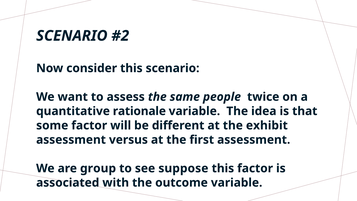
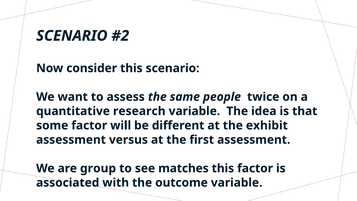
rationale: rationale -> research
suppose: suppose -> matches
